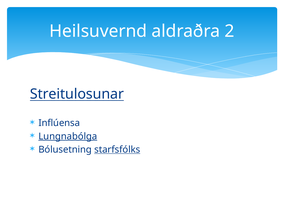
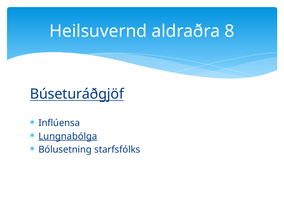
2: 2 -> 8
Streitulosunar: Streitulosunar -> Búseturáðgjöf
starfsfólks underline: present -> none
